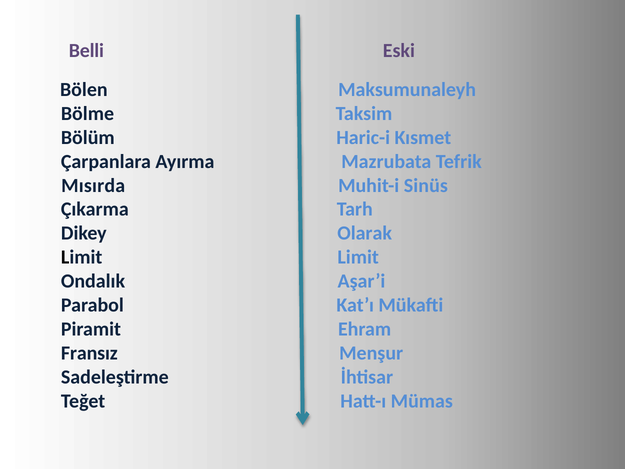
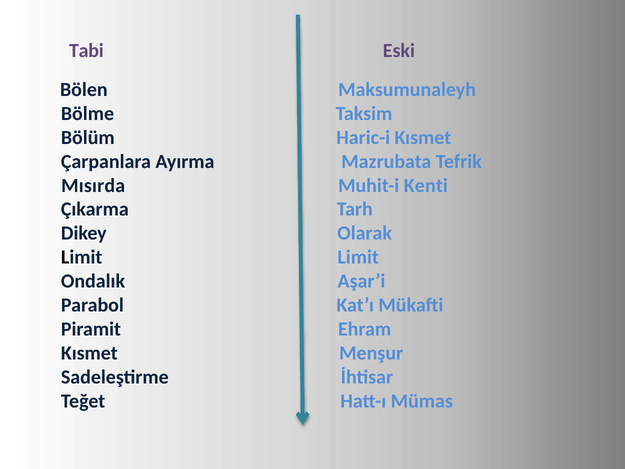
Belli: Belli -> Tabi
Sinüs: Sinüs -> Kenti
Fransız at (89, 353): Fransız -> Kısmet
